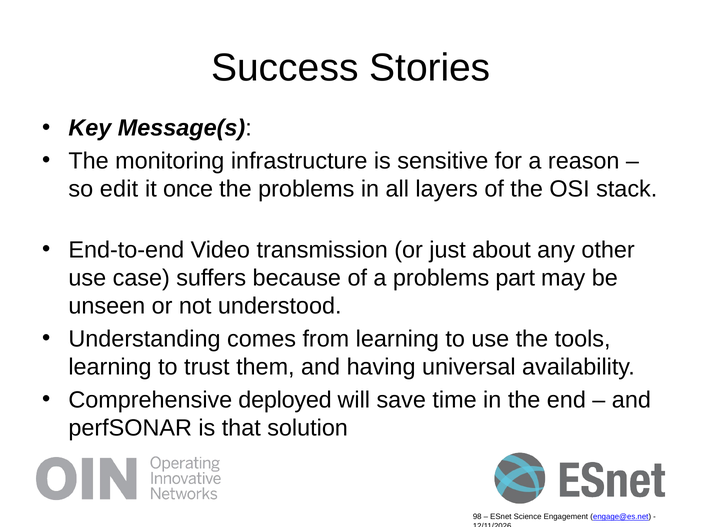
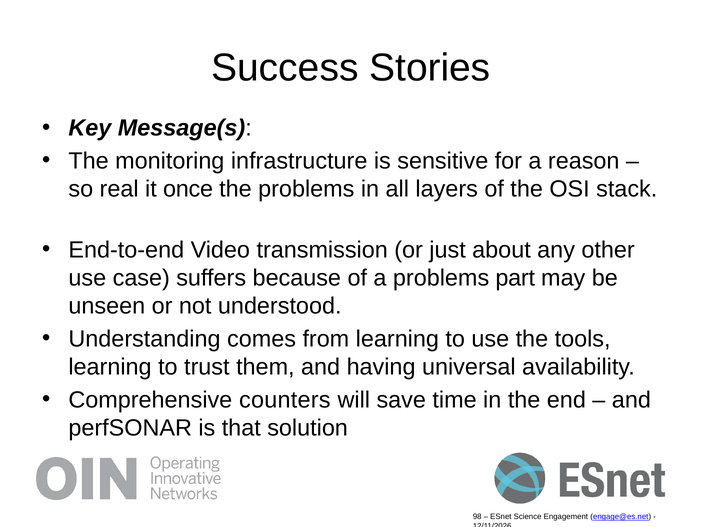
edit: edit -> real
deployed: deployed -> counters
